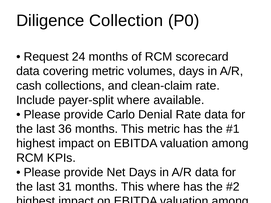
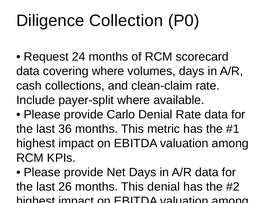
covering metric: metric -> where
31: 31 -> 26
This where: where -> denial
